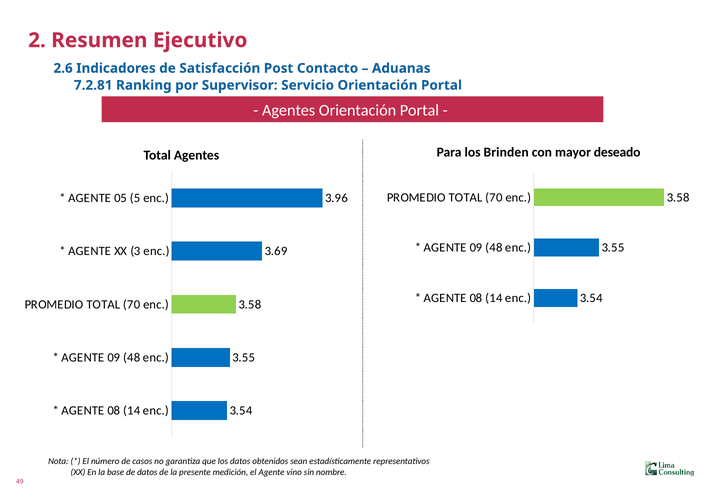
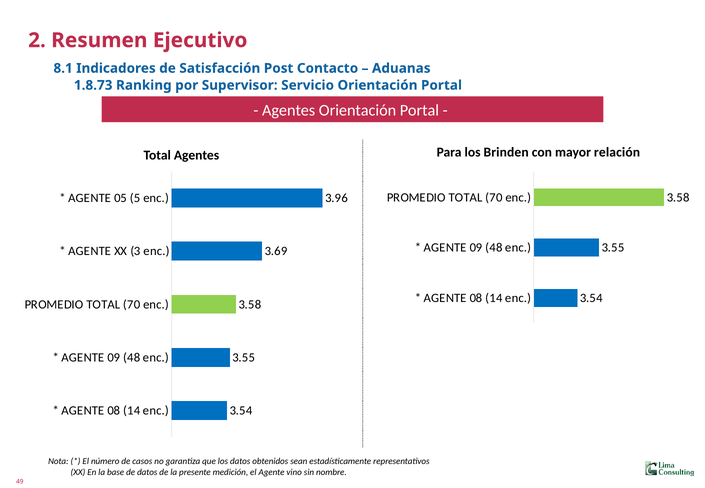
2.6: 2.6 -> 8.1
7.2.81: 7.2.81 -> 1.8.73
deseado: deseado -> relación
